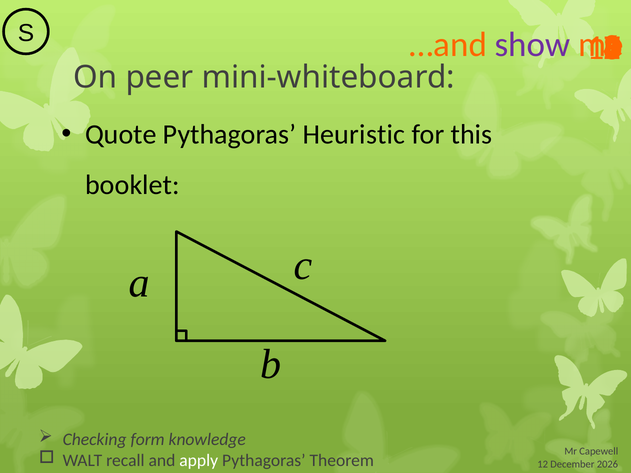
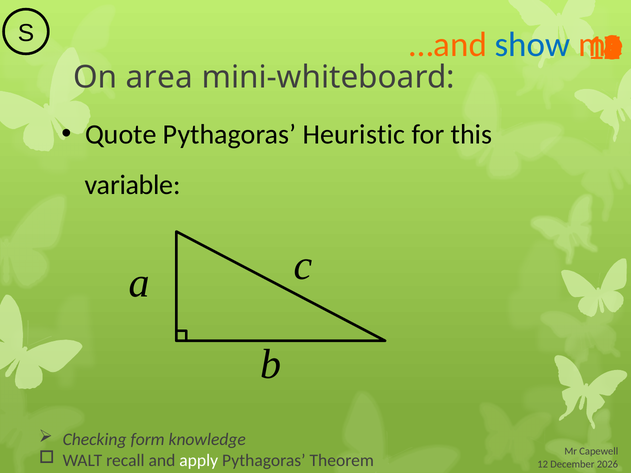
show colour: purple -> blue
peer: peer -> area
booklet: booklet -> variable
